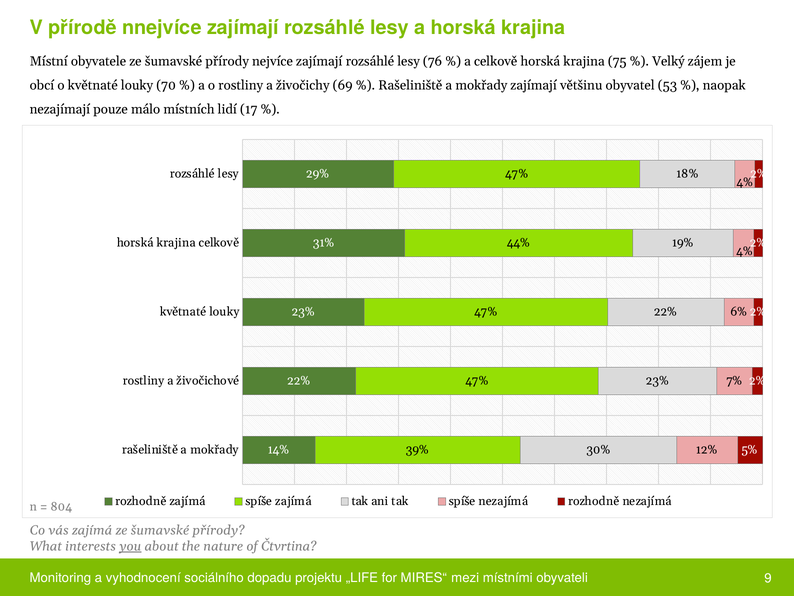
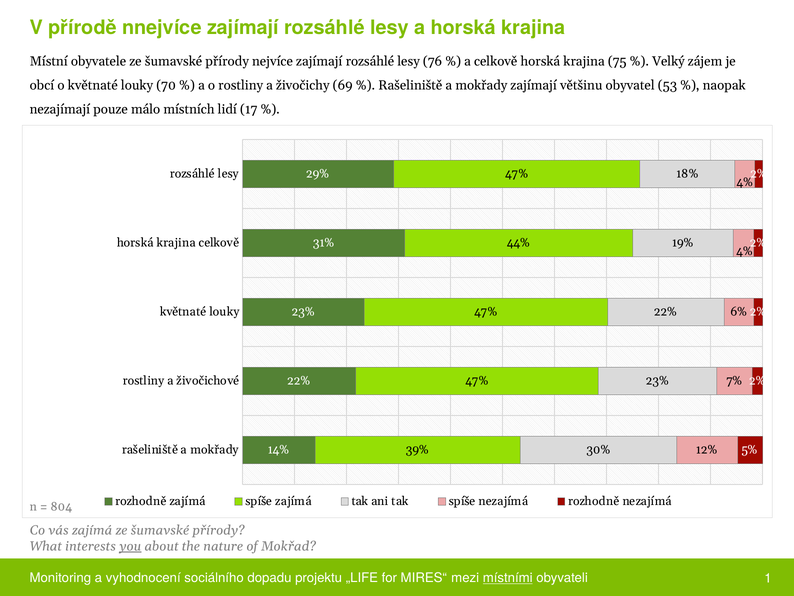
Čtvrtina: Čtvrtina -> Mokřad
místními underline: none -> present
9: 9 -> 1
